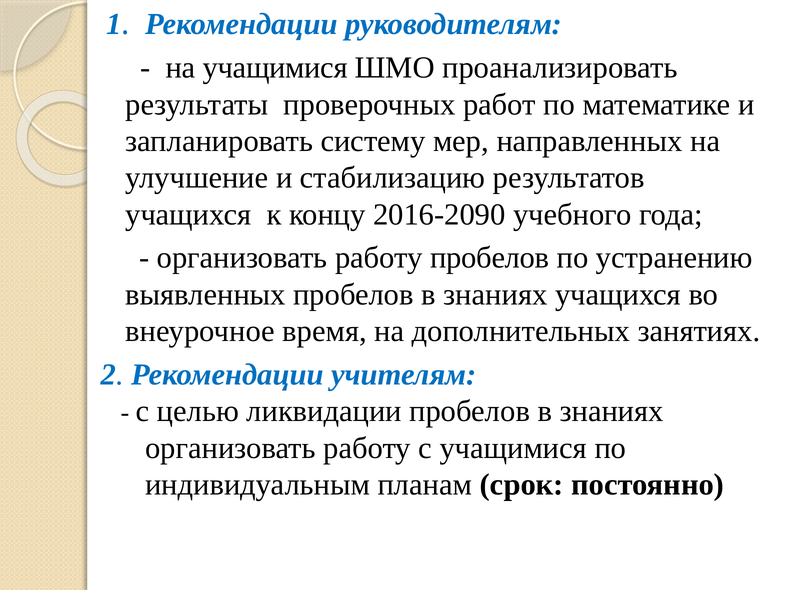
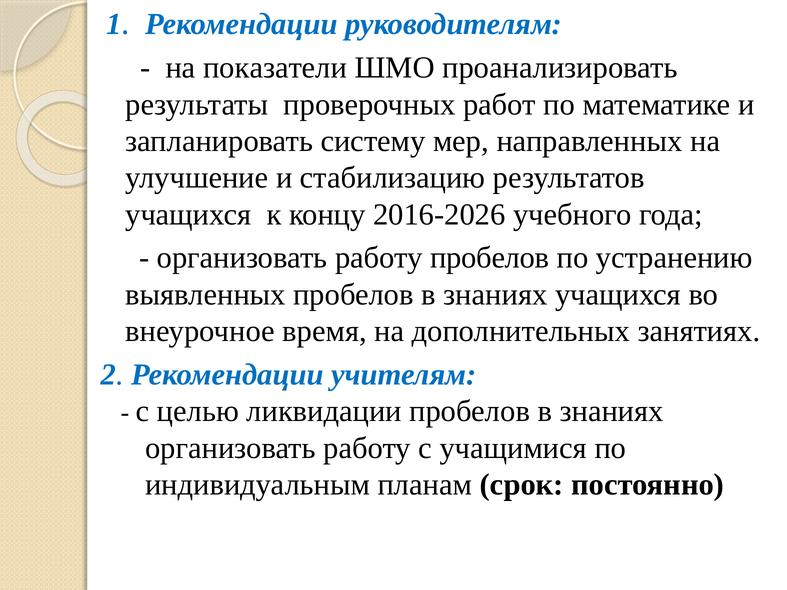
на учащимися: учащимися -> показатели
2016-2090: 2016-2090 -> 2016-2026
